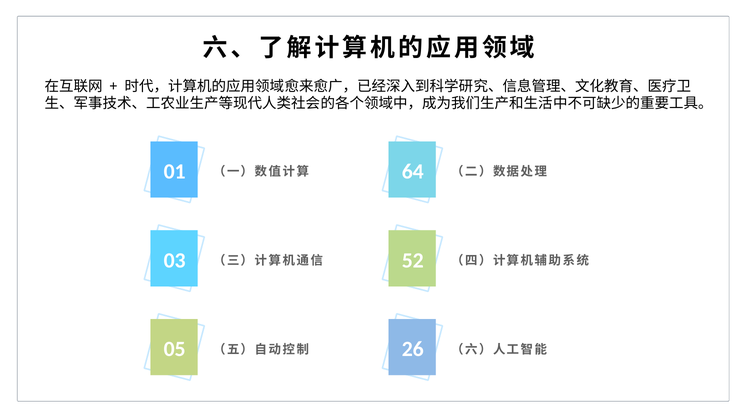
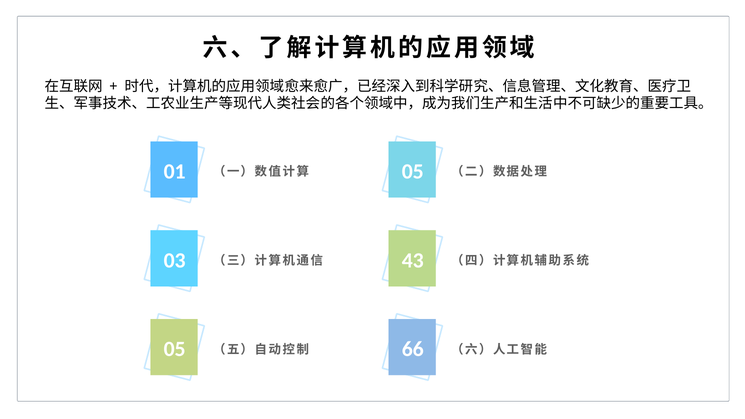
64 at (413, 172): 64 -> 05
52: 52 -> 43
26: 26 -> 66
